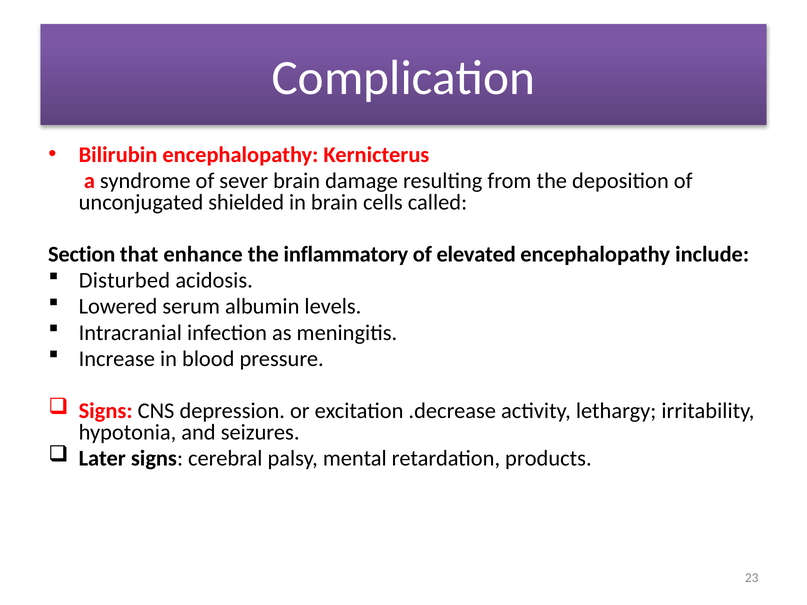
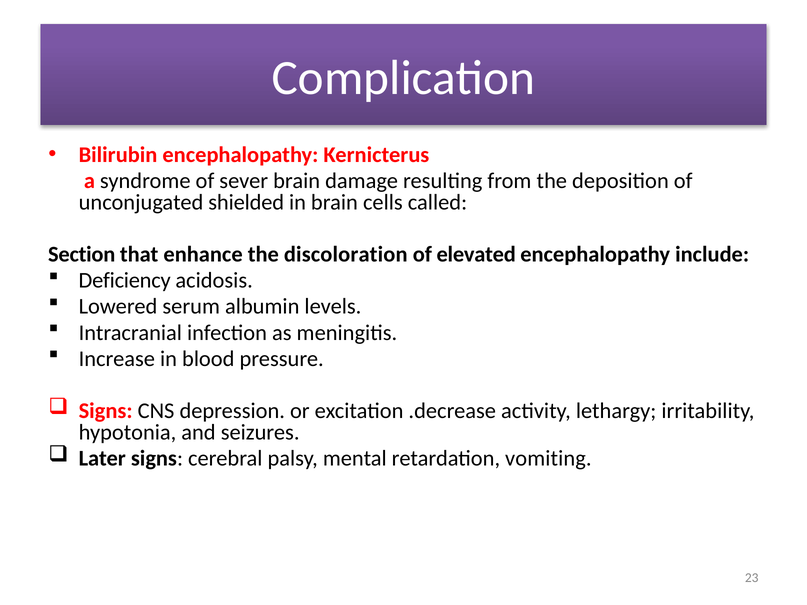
inflammatory: inflammatory -> discoloration
Disturbed: Disturbed -> Deficiency
products: products -> vomiting
